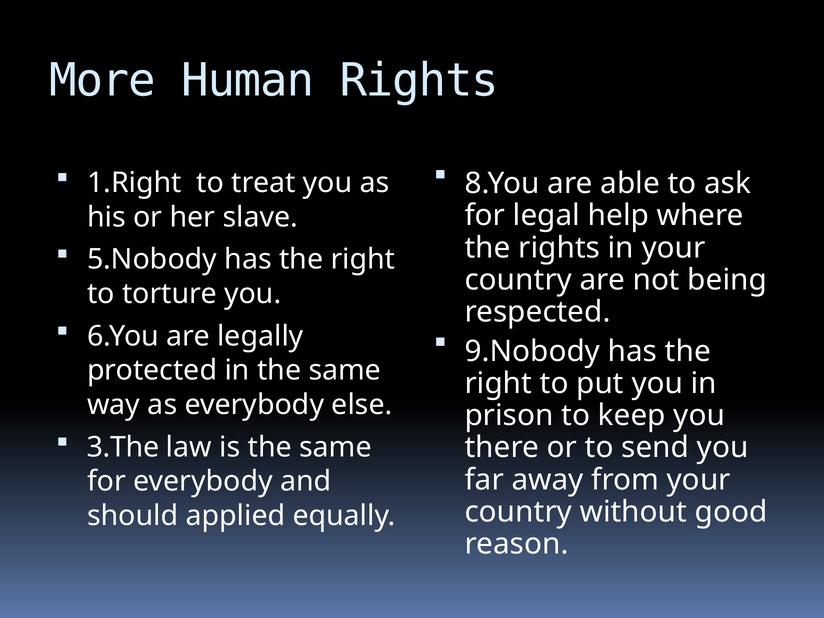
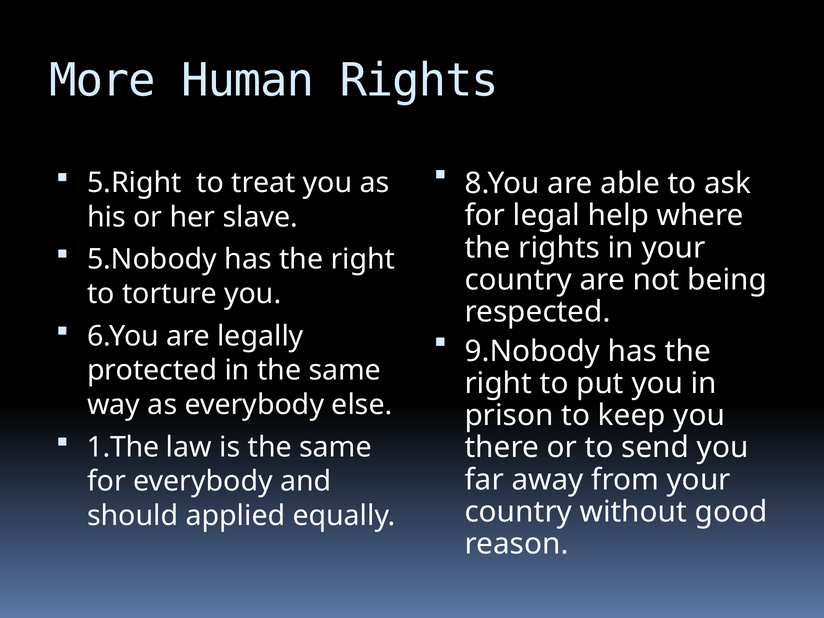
1.Right: 1.Right -> 5.Right
3.The: 3.The -> 1.The
